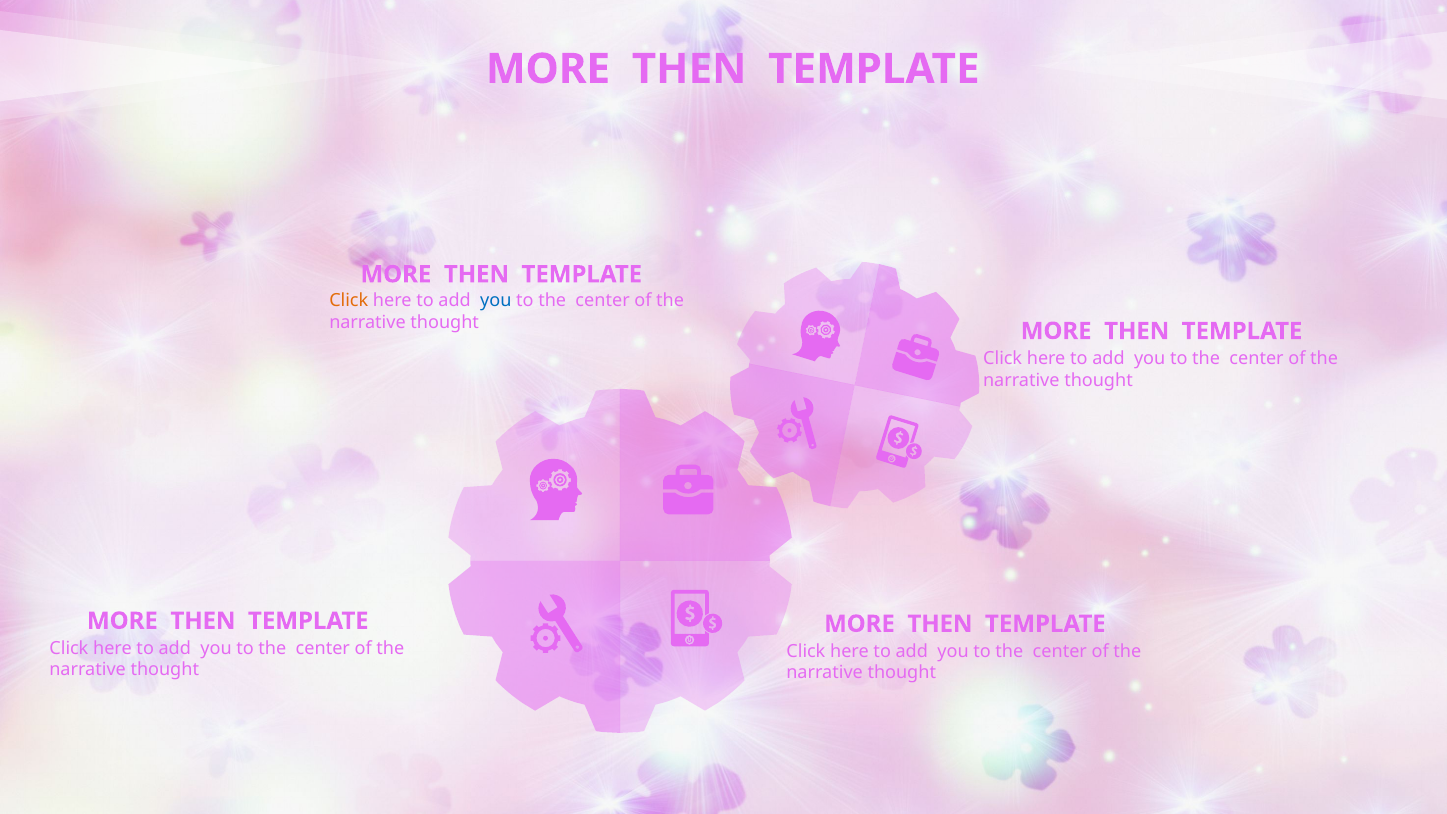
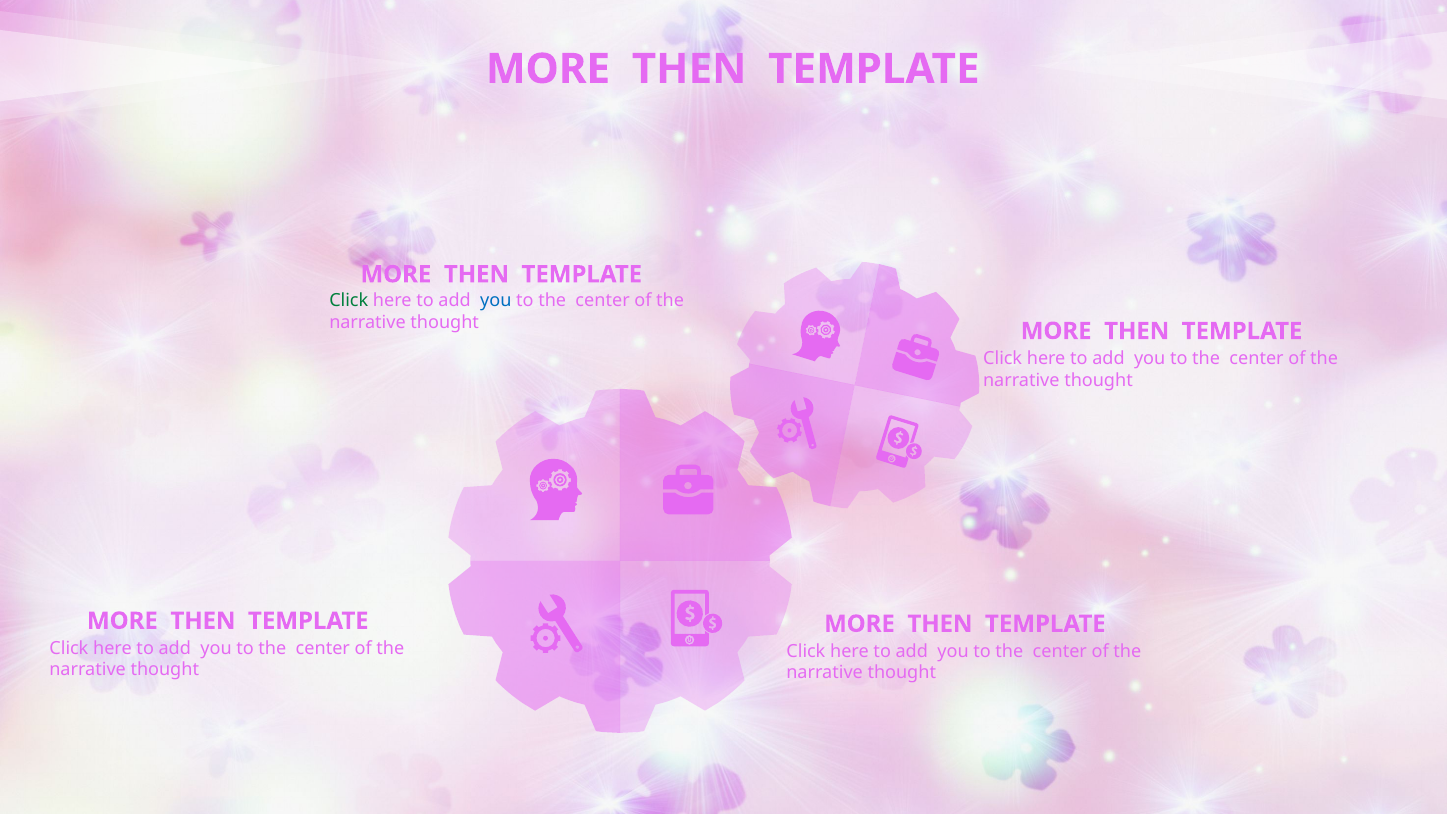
Click at (349, 300) colour: orange -> green
